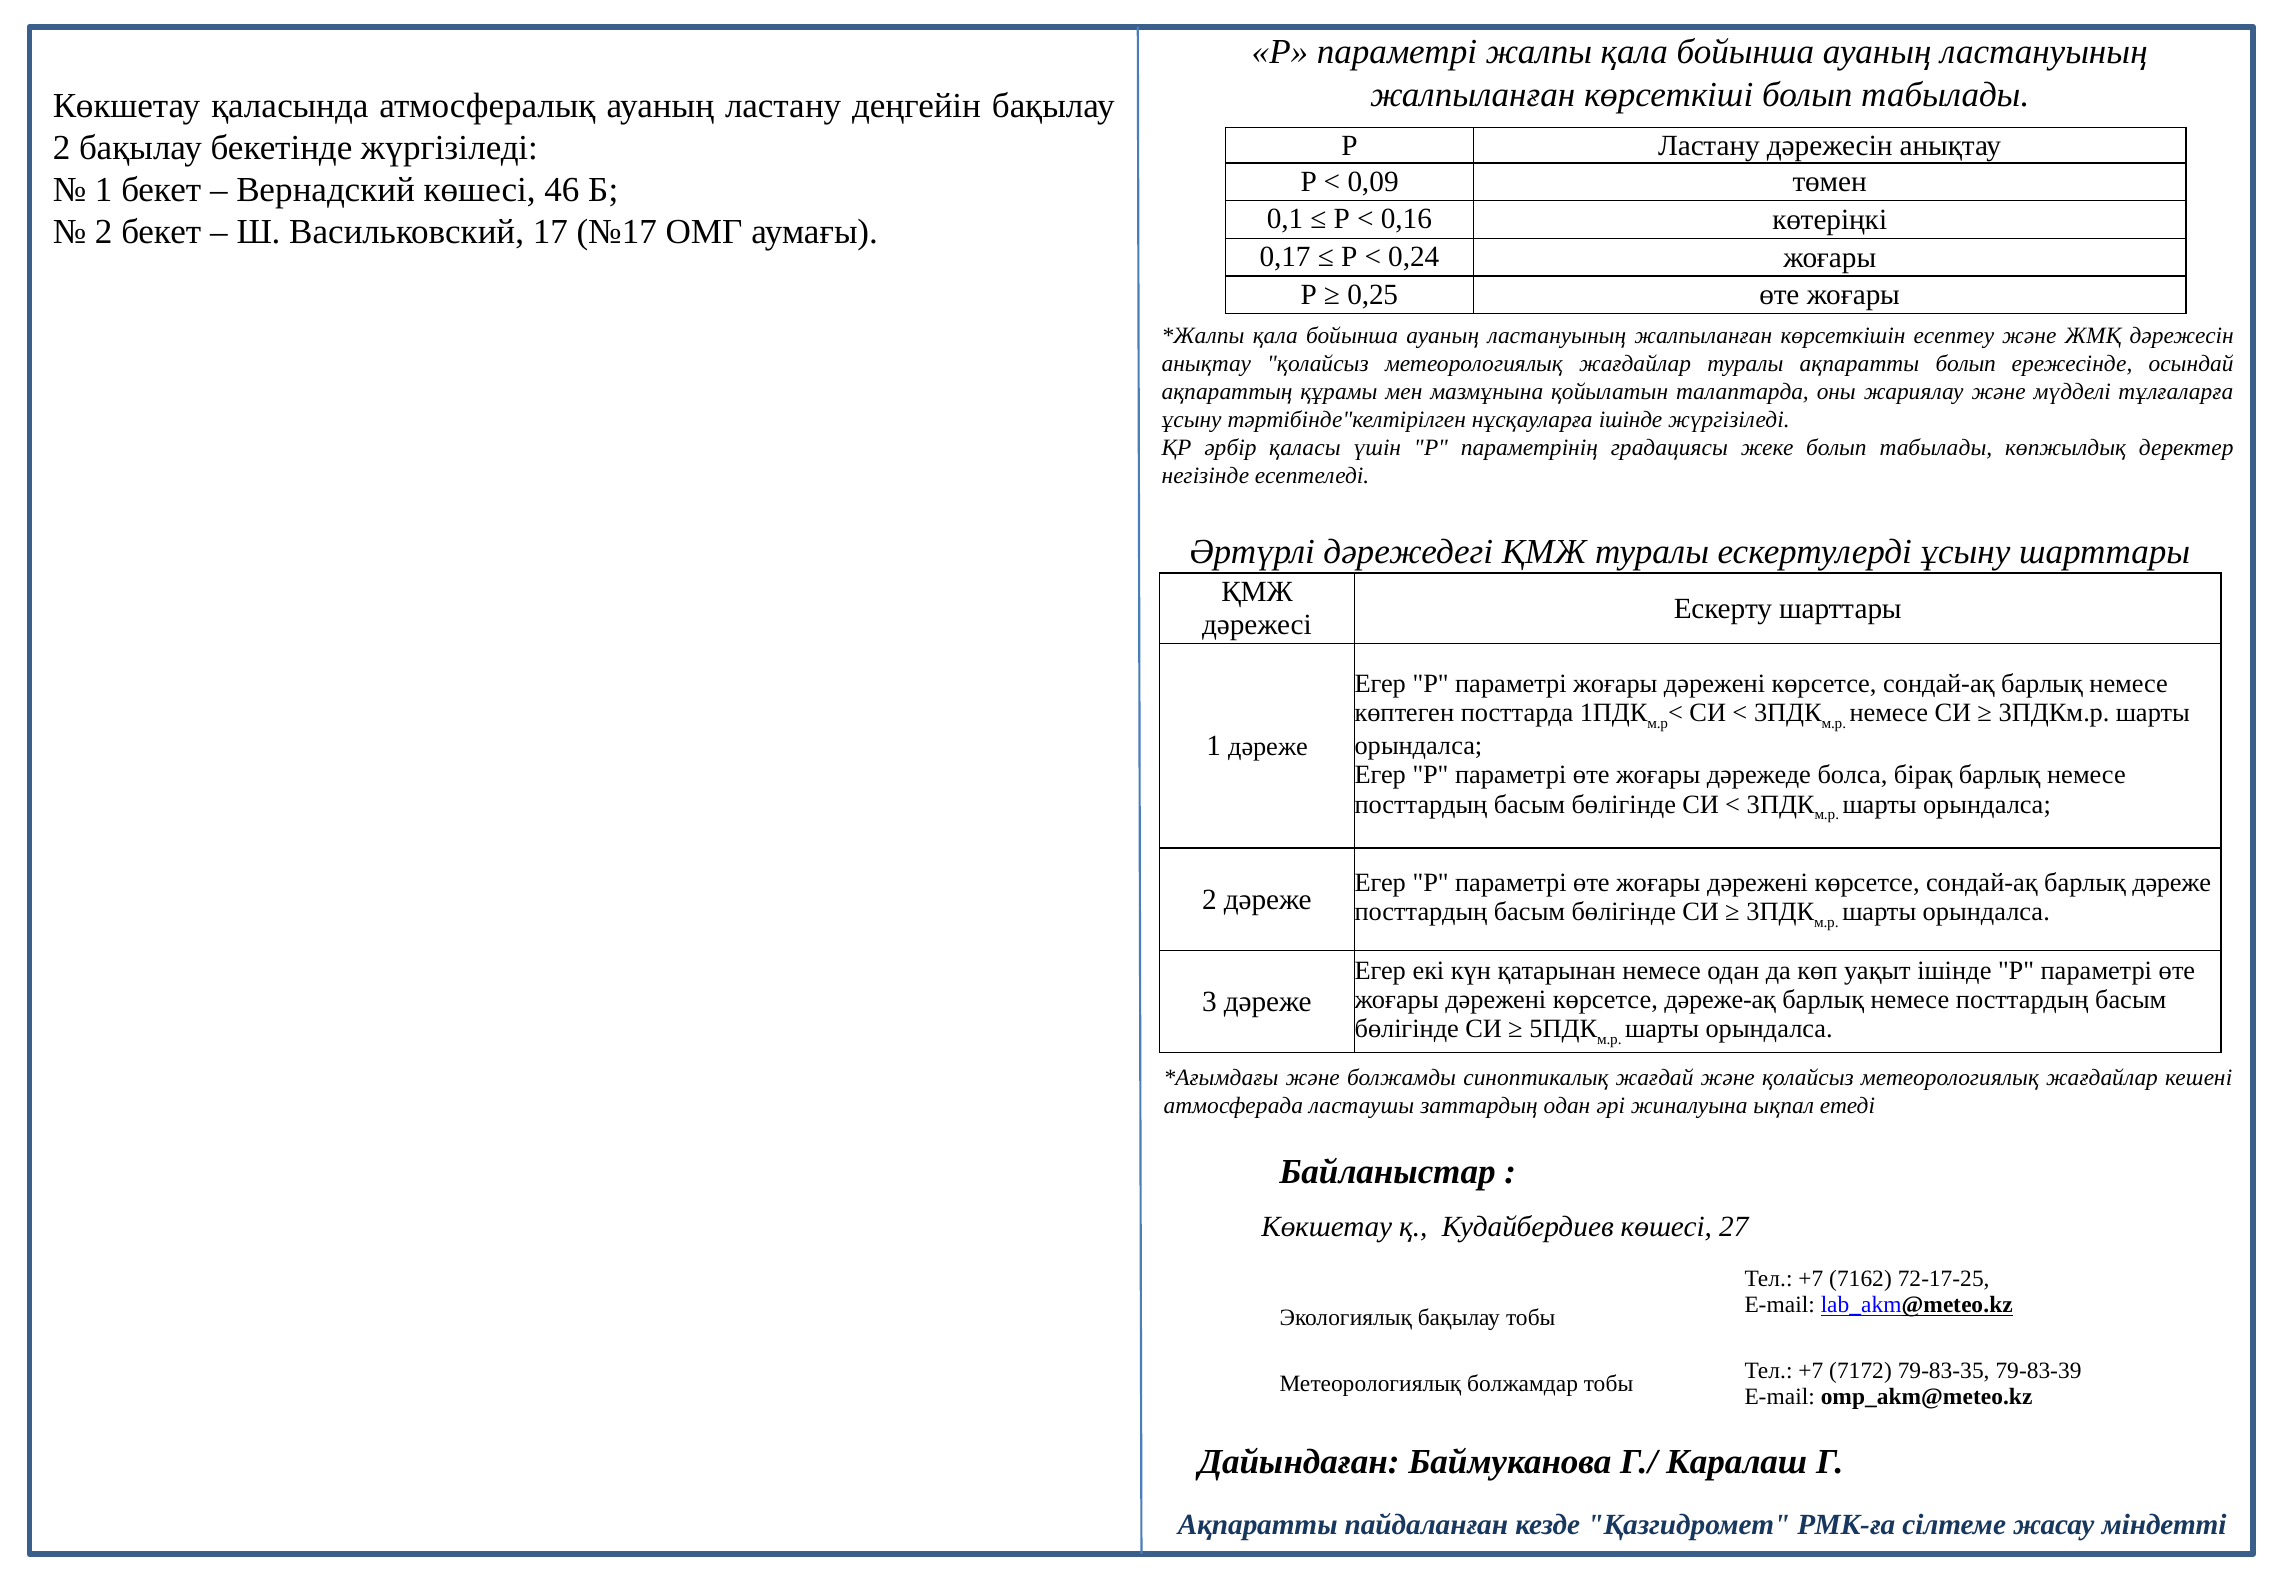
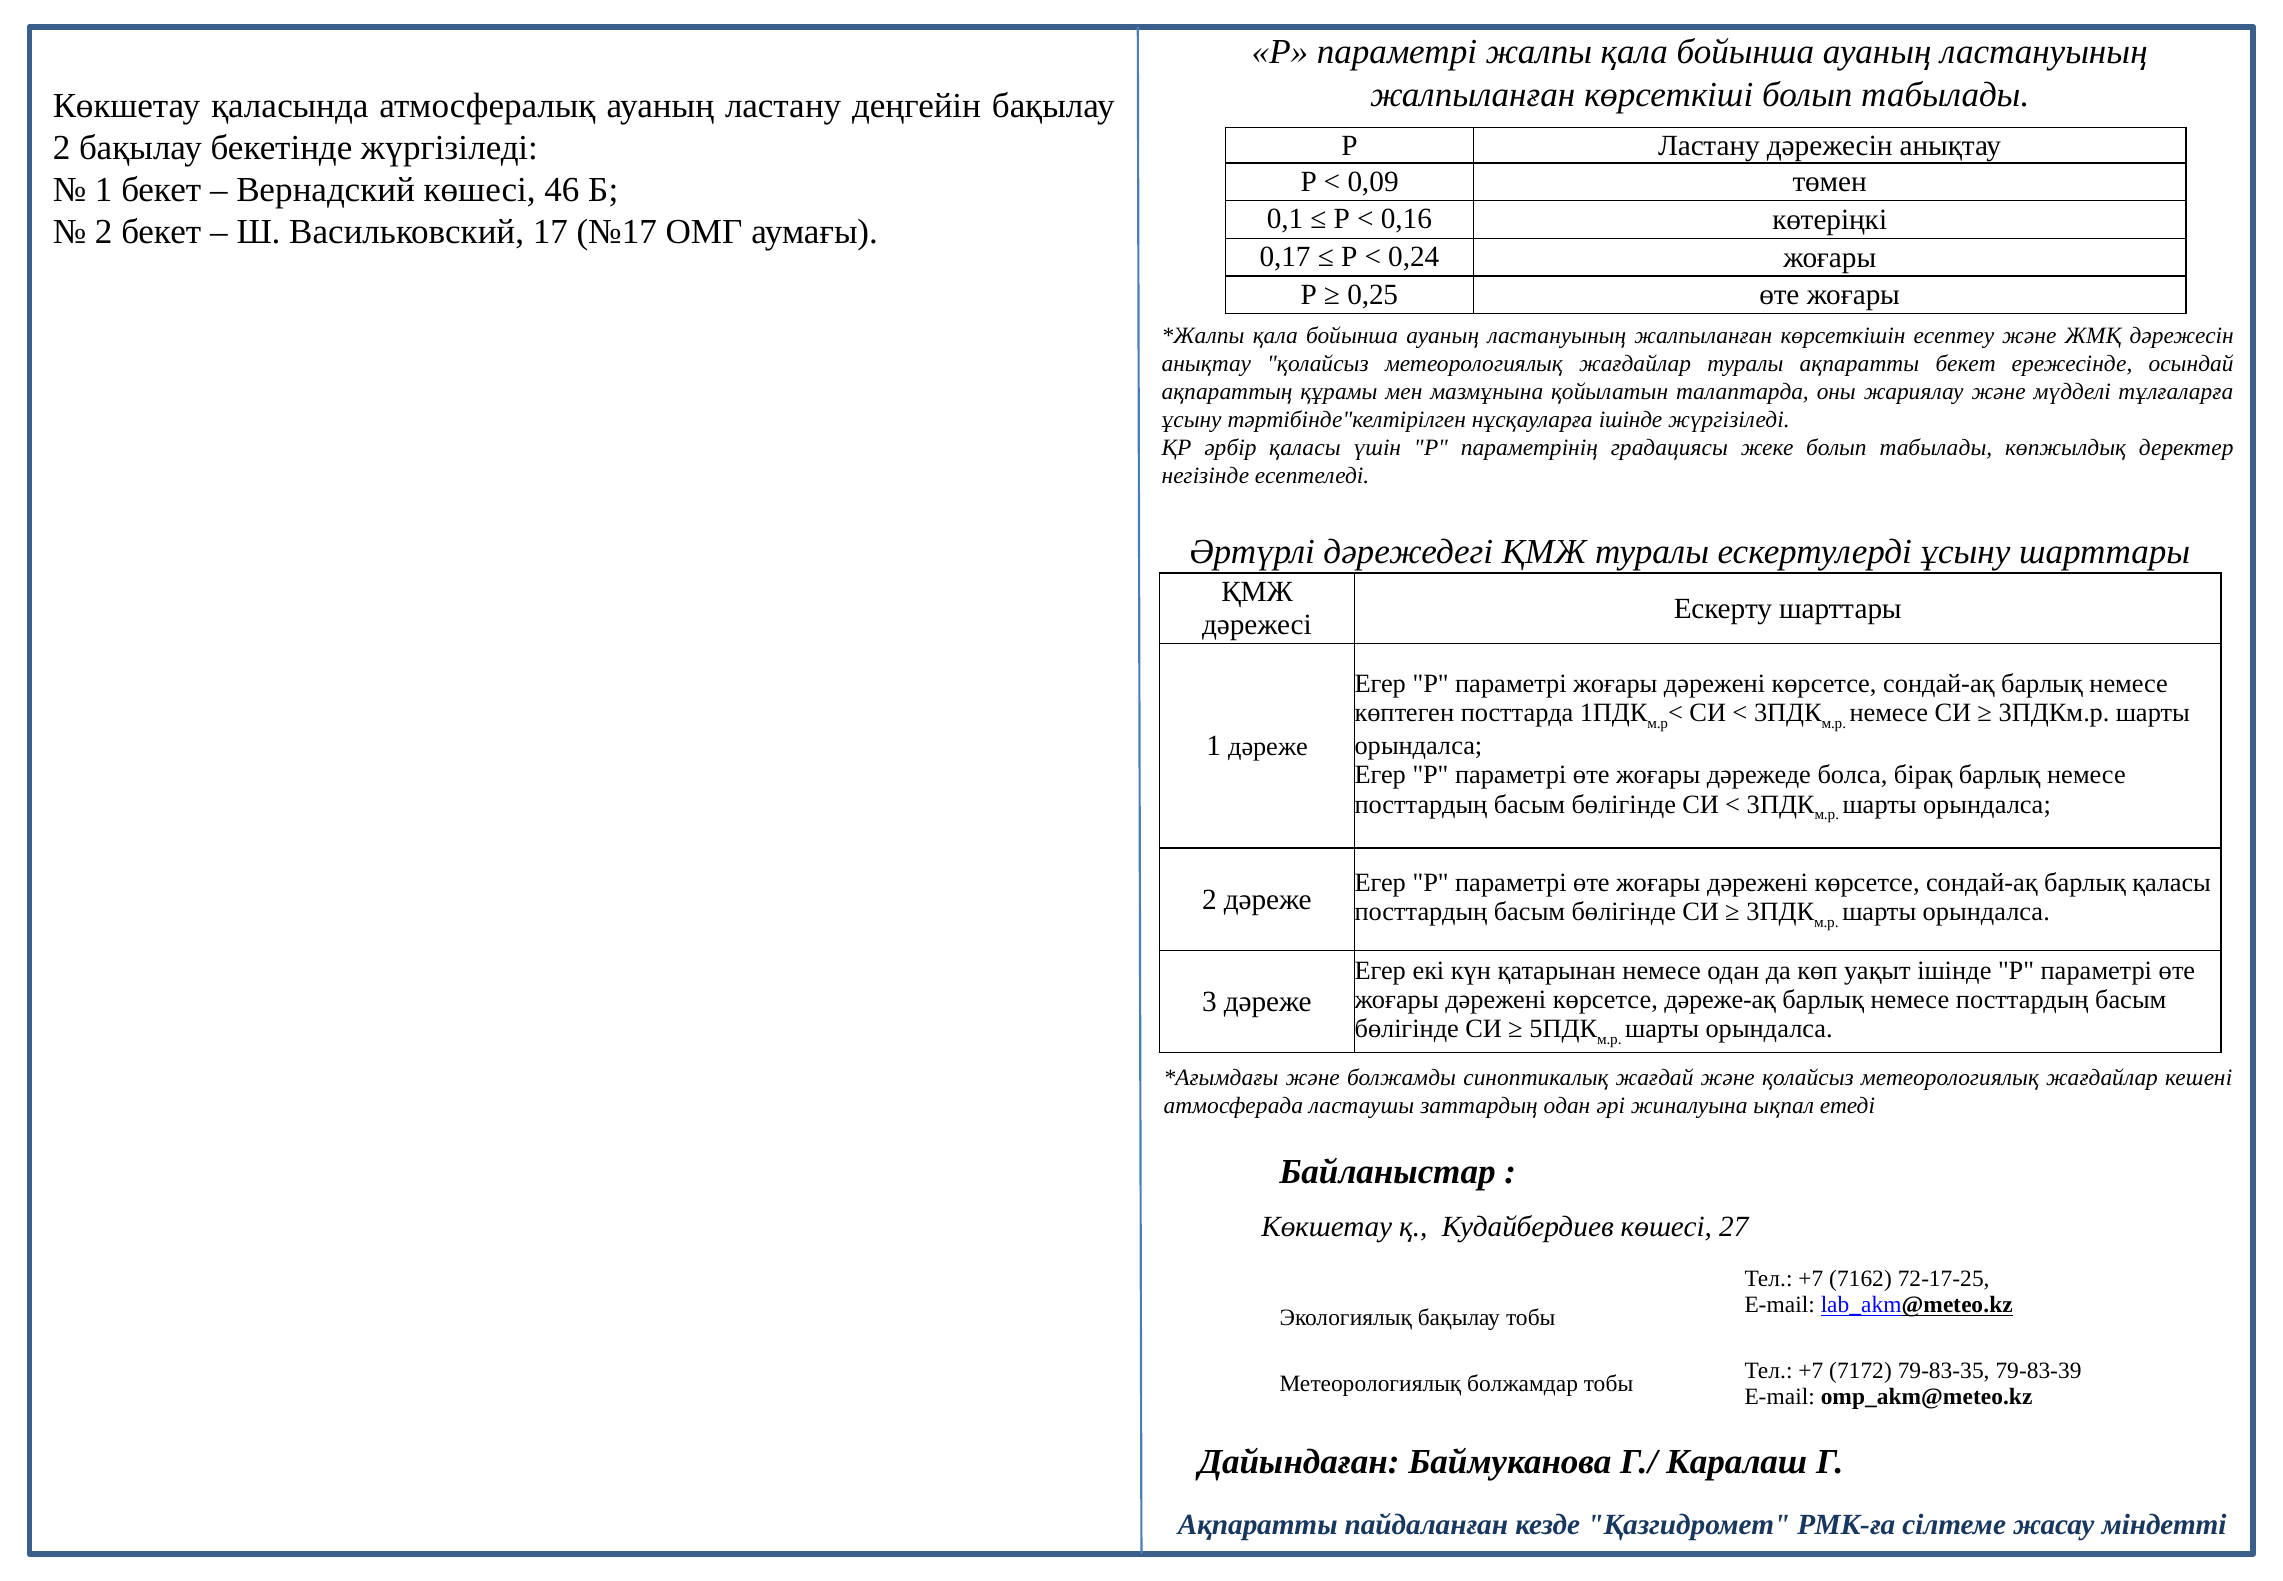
ақпаратты болып: болып -> бекет
барлық дәреже: дәреже -> қаласы
